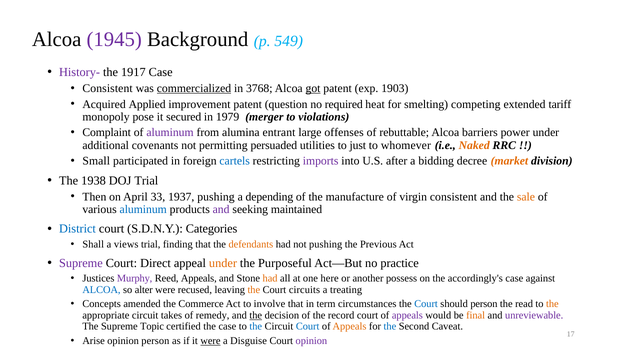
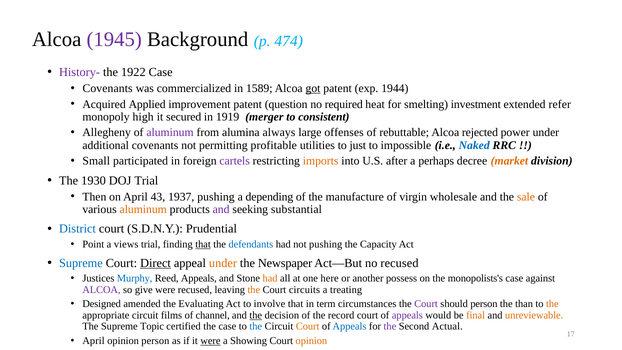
549: 549 -> 474
1917: 1917 -> 1922
Consistent at (108, 88): Consistent -> Covenants
commercialized underline: present -> none
3768: 3768 -> 1589
1903: 1903 -> 1944
competing: competing -> investment
tariff: tariff -> refer
pose: pose -> high
1979: 1979 -> 1919
violations: violations -> consistent
Complaint: Complaint -> Allegheny
entrant: entrant -> always
barriers: barriers -> rejected
persuaded: persuaded -> profitable
whomever: whomever -> impossible
Naked colour: orange -> blue
cartels colour: blue -> purple
imports colour: purple -> orange
bidding: bidding -> perhaps
1938: 1938 -> 1930
33: 33 -> 43
virgin consistent: consistent -> wholesale
aluminum at (143, 209) colour: blue -> orange
maintained: maintained -> substantial
Categories: Categories -> Prudential
Shall: Shall -> Point
that at (203, 244) underline: none -> present
defendants colour: orange -> blue
Previous: Previous -> Capacity
Supreme at (81, 263) colour: purple -> blue
Direct underline: none -> present
Purposeful: Purposeful -> Newspaper
no practice: practice -> recused
Murphy colour: purple -> blue
accordingly's: accordingly's -> monopolists's
ALCOA at (101, 290) colour: blue -> purple
alter: alter -> give
Concepts: Concepts -> Designed
Commerce: Commerce -> Evaluating
Court at (426, 304) colour: blue -> purple
read: read -> than
takes: takes -> films
remedy: remedy -> channel
unreviewable colour: purple -> orange
Court at (308, 326) colour: blue -> orange
Appeals at (350, 326) colour: orange -> blue
the at (390, 326) colour: blue -> purple
Caveat: Caveat -> Actual
Arise at (94, 341): Arise -> April
Disguise: Disguise -> Showing
opinion at (311, 341) colour: purple -> orange
